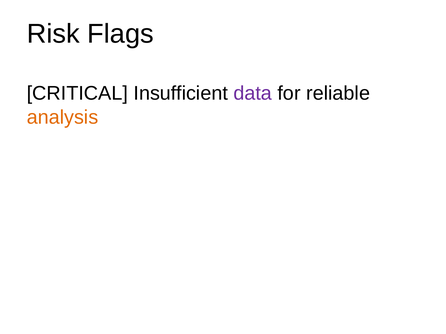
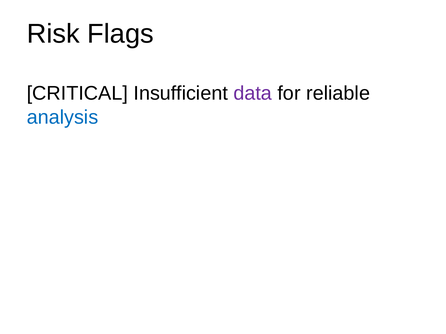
analysis colour: orange -> blue
